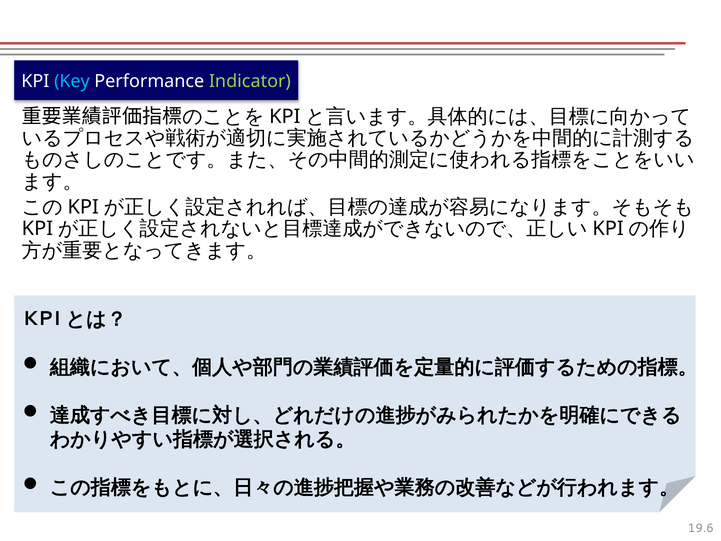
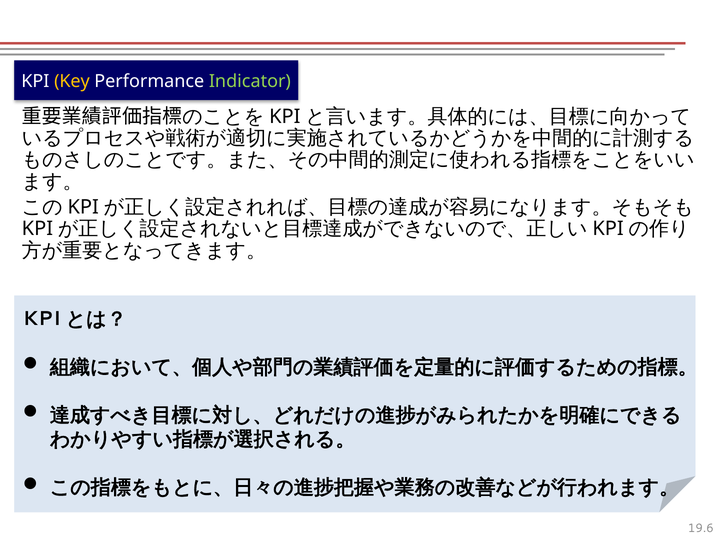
Key colour: light blue -> yellow
